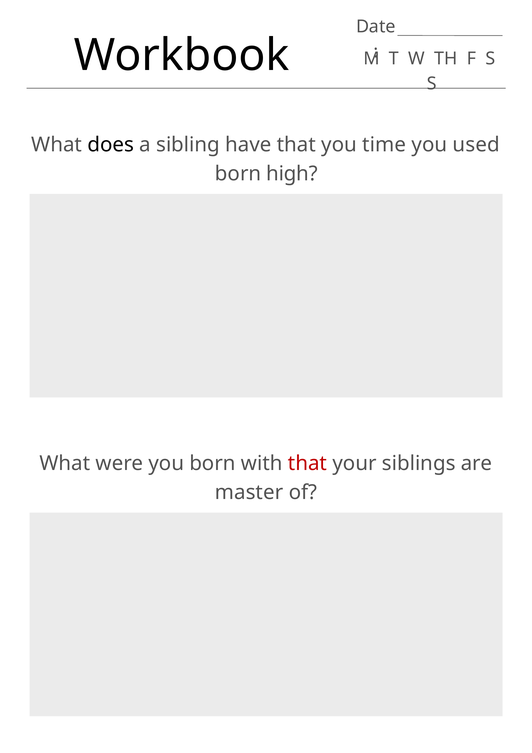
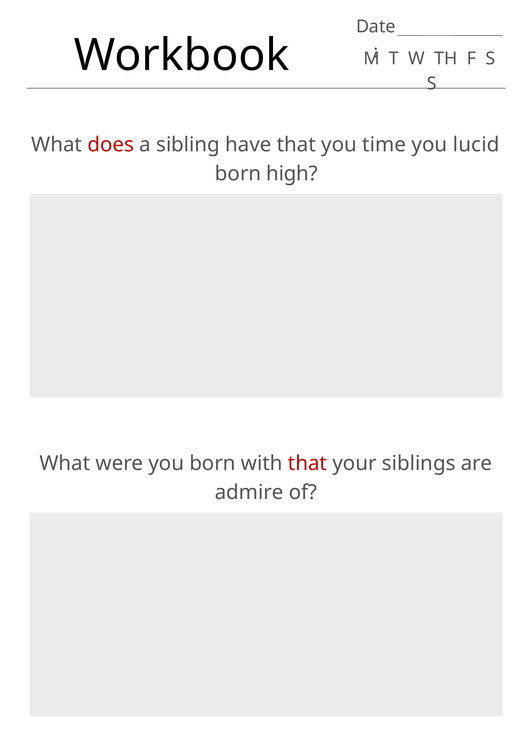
does colour: black -> red
used: used -> lucid
master: master -> admire
